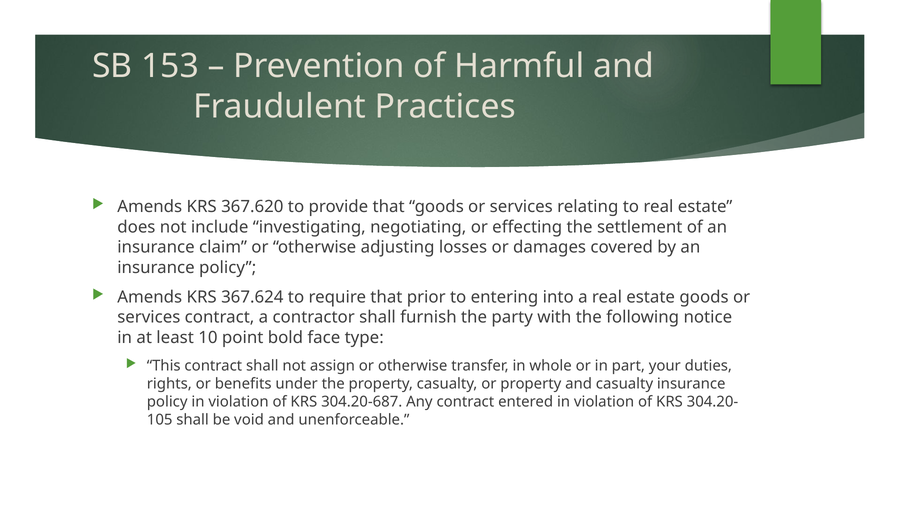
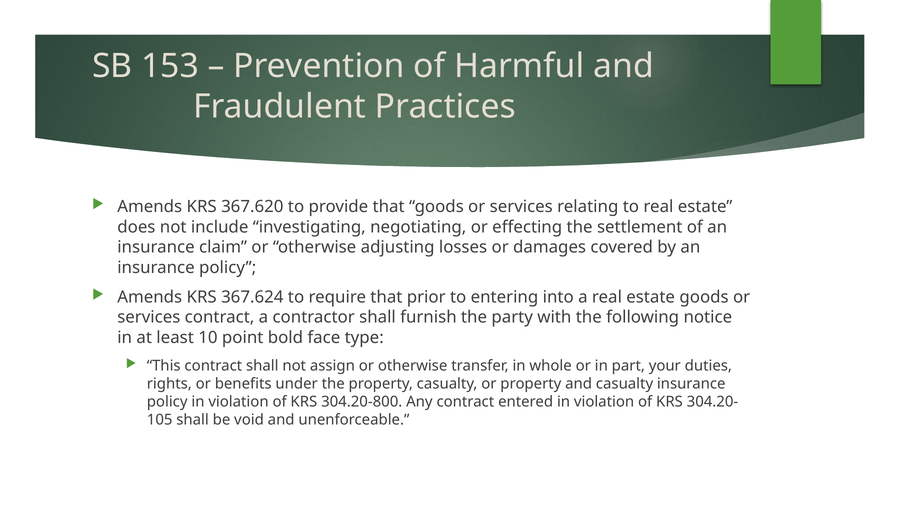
304.20-687: 304.20-687 -> 304.20-800
